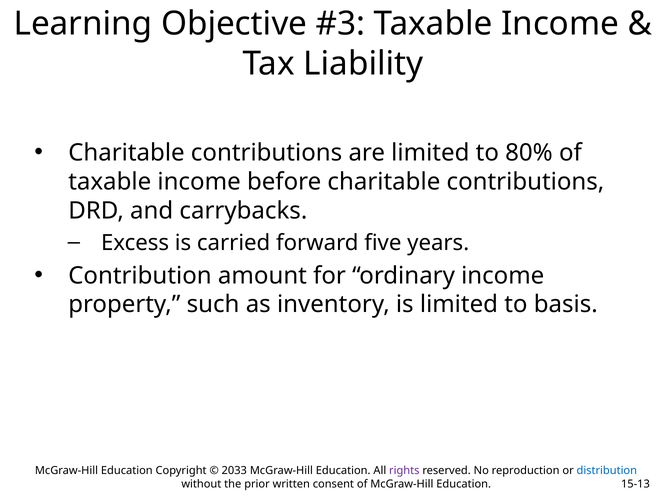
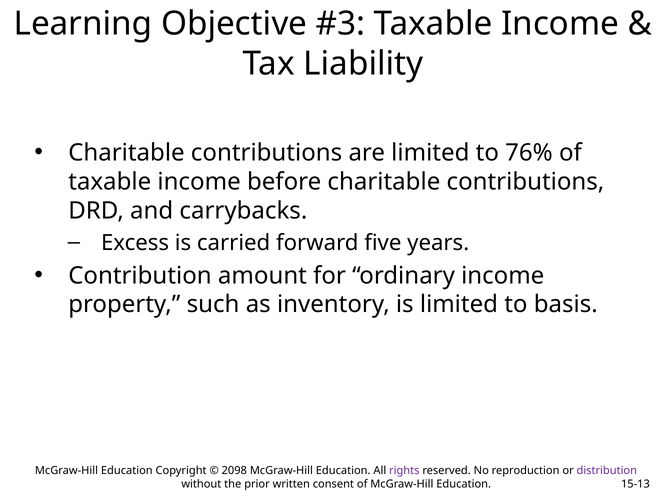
80%: 80% -> 76%
2033: 2033 -> 2098
distribution colour: blue -> purple
